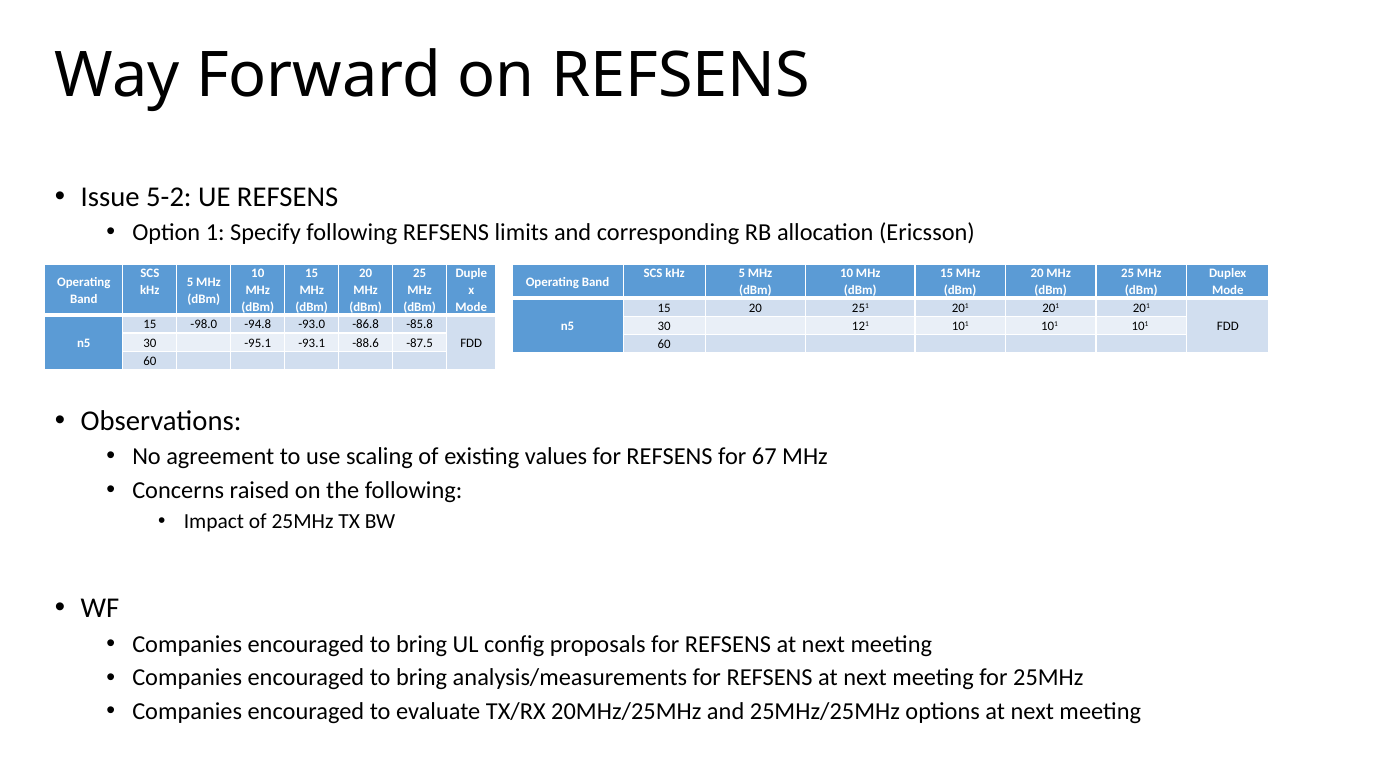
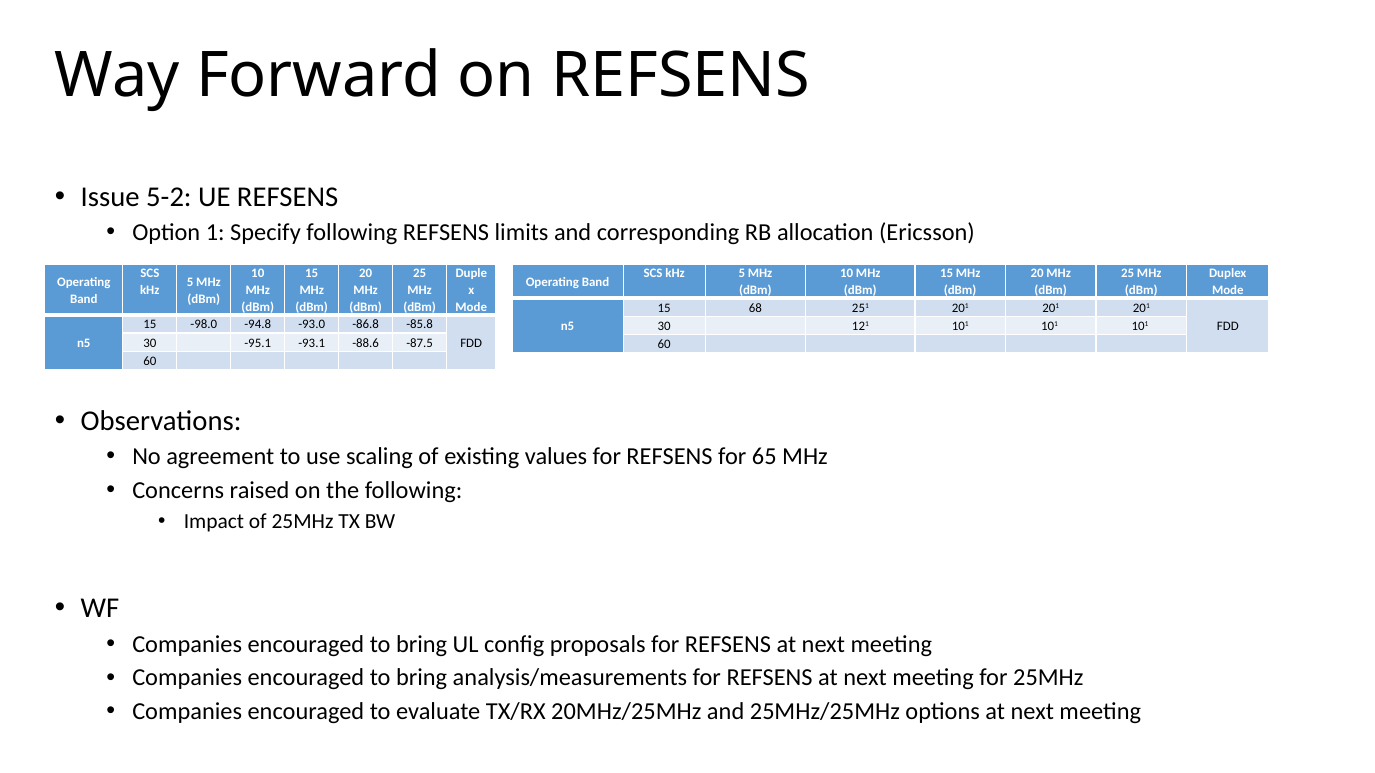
15 20: 20 -> 68
67: 67 -> 65
